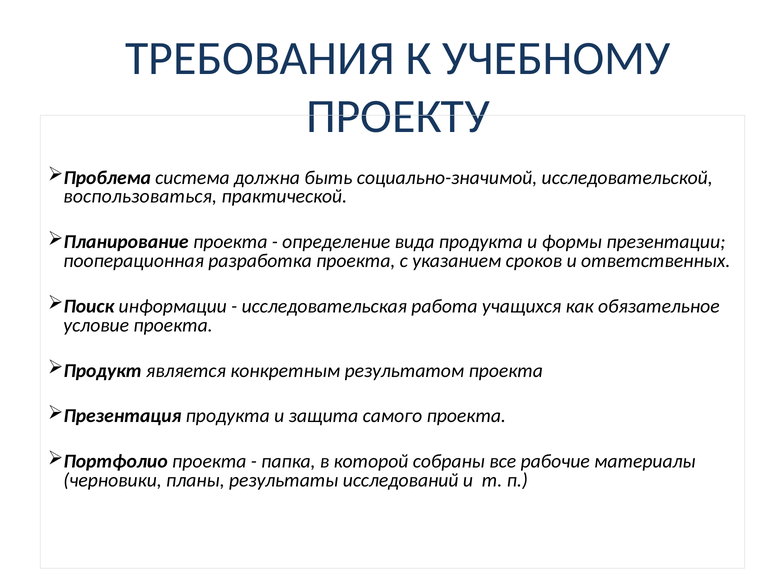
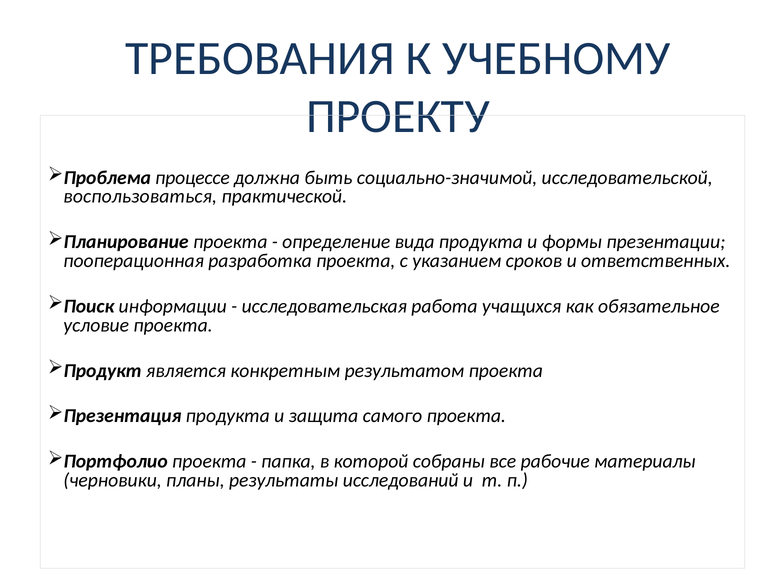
система: система -> процессе
